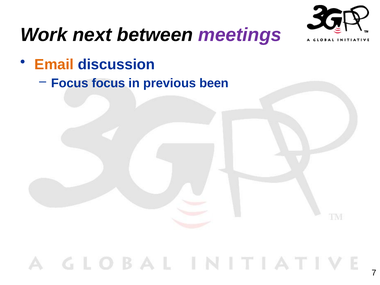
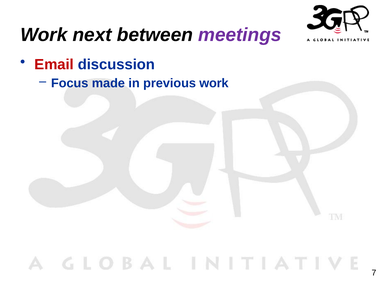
Email colour: orange -> red
Focus focus: focus -> made
previous been: been -> work
